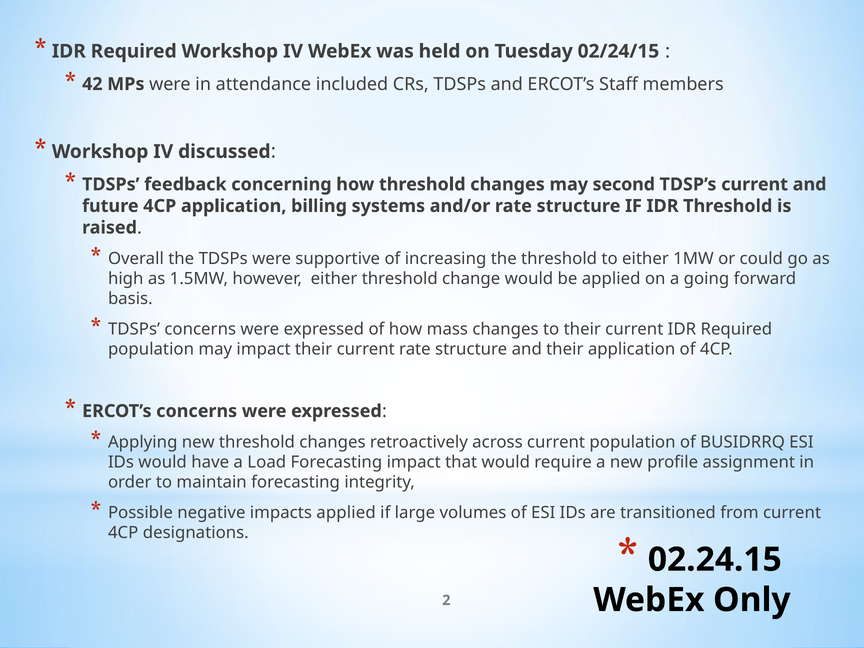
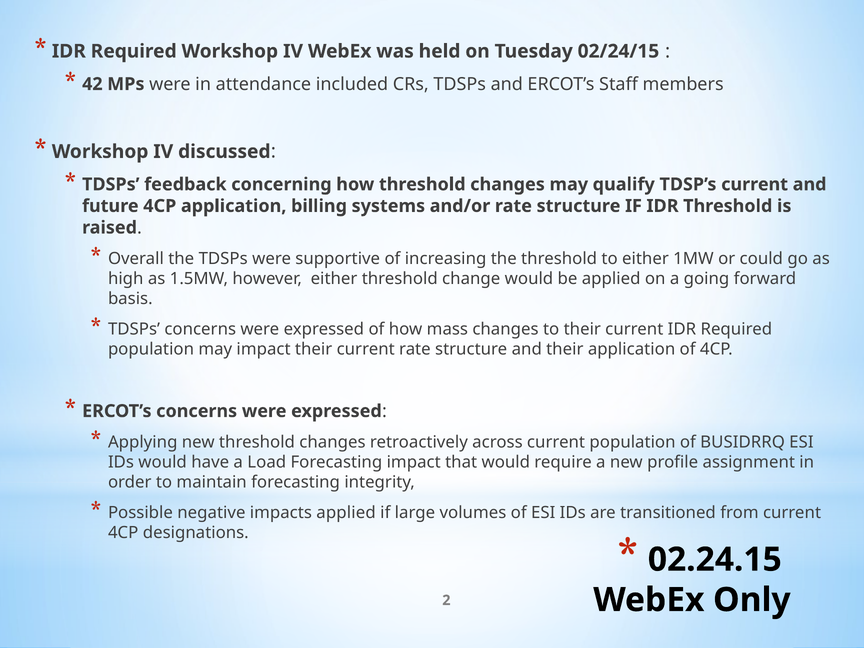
second: second -> qualify
